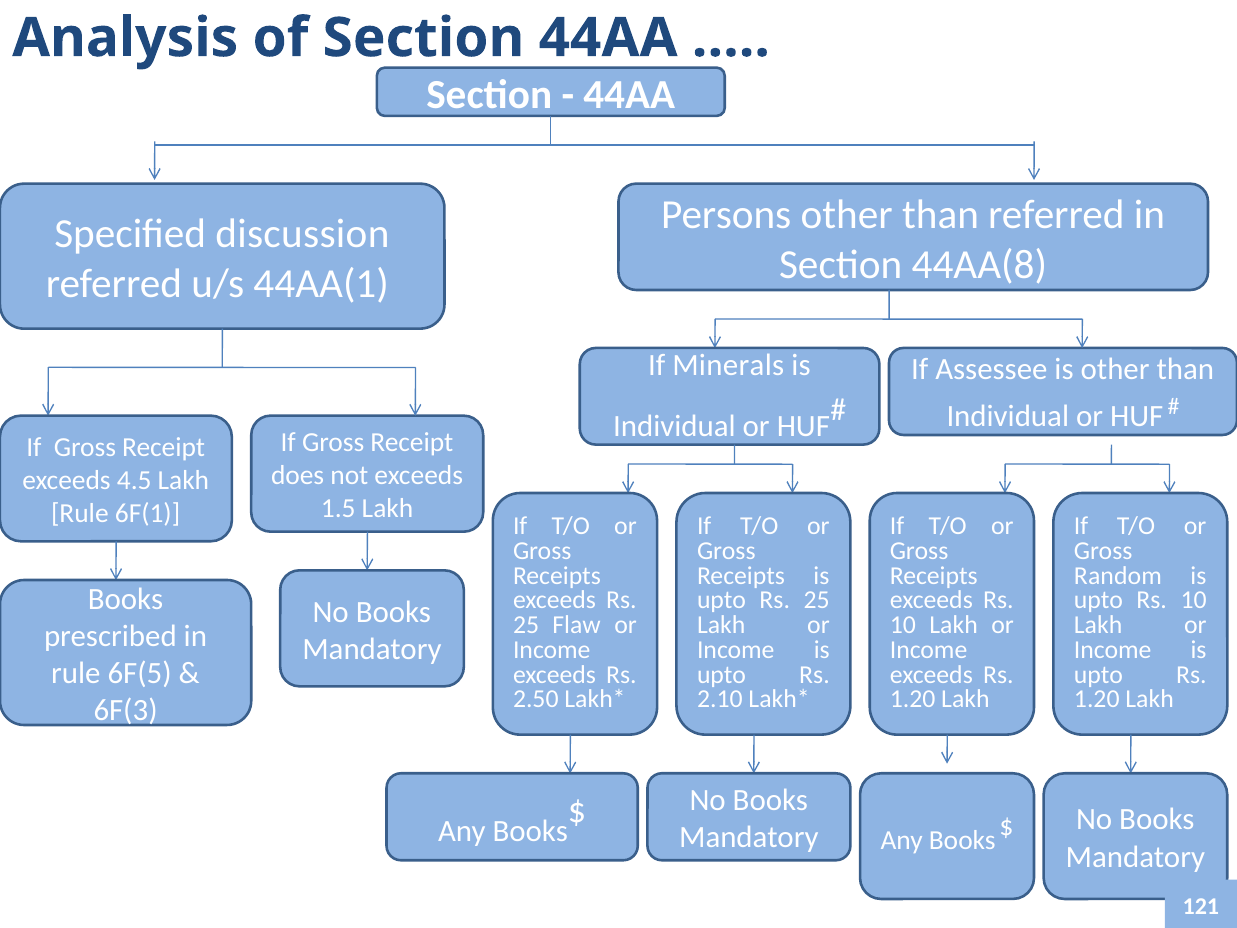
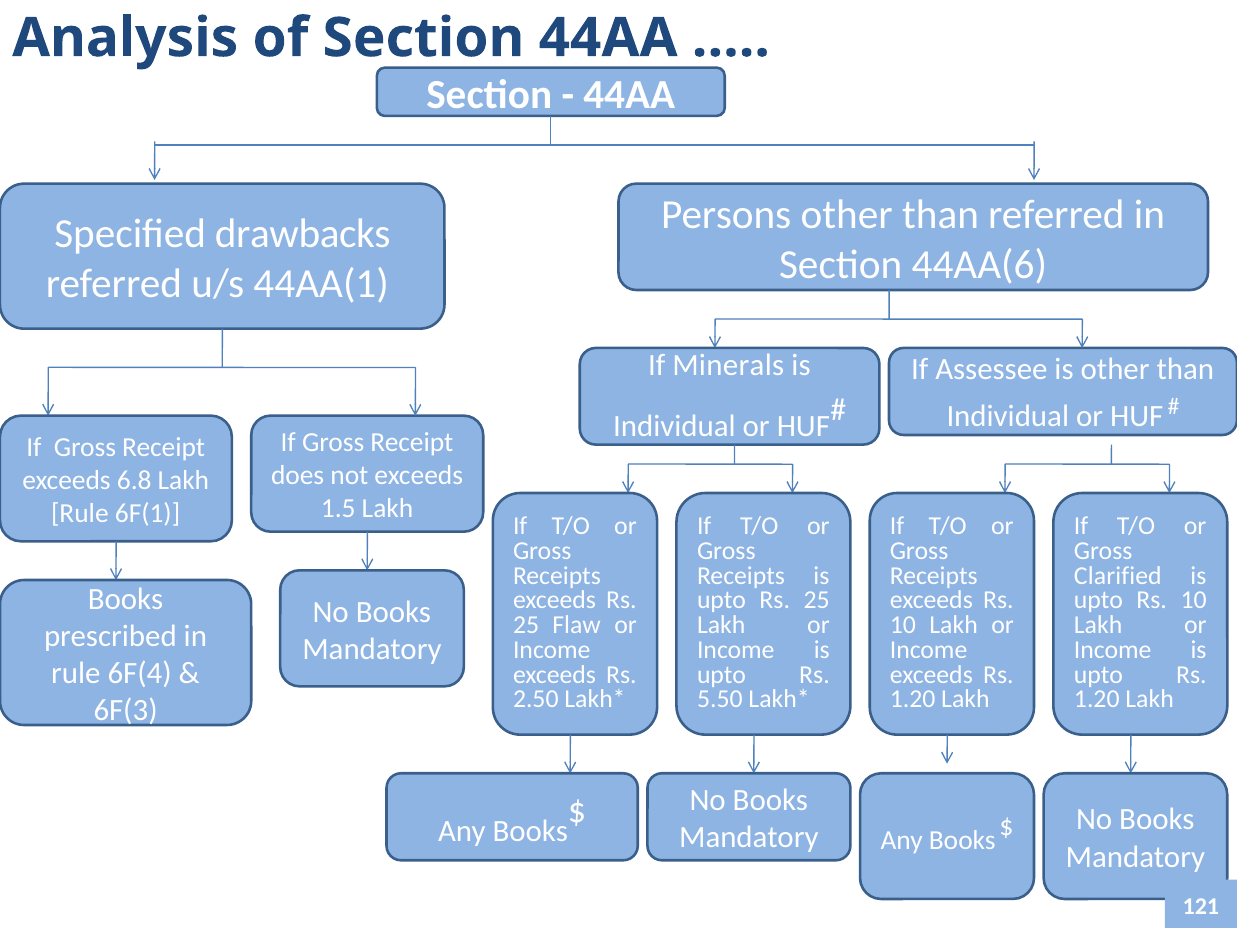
discussion: discussion -> drawbacks
44AA(8: 44AA(8 -> 44AA(6
4.5: 4.5 -> 6.8
Random: Random -> Clarified
6F(5: 6F(5 -> 6F(4
2.10: 2.10 -> 5.50
